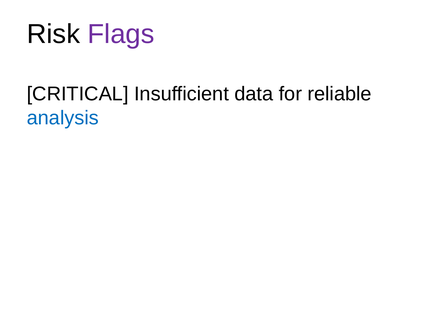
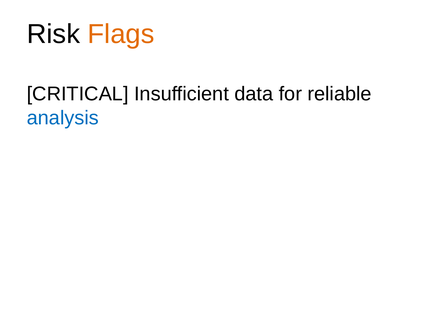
Flags colour: purple -> orange
